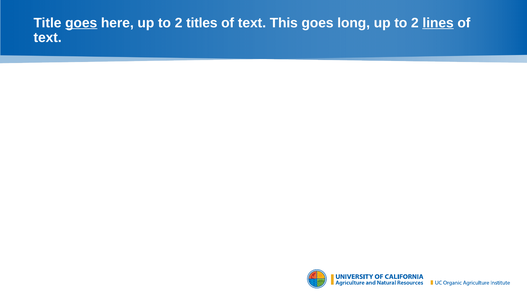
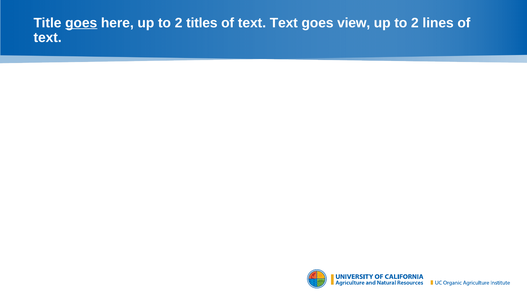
text This: This -> Text
long: long -> view
lines underline: present -> none
